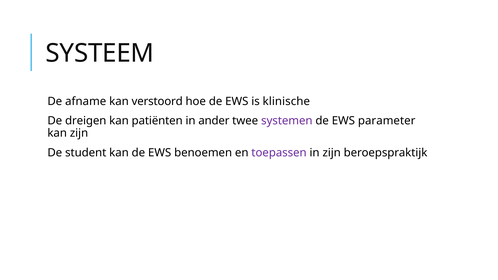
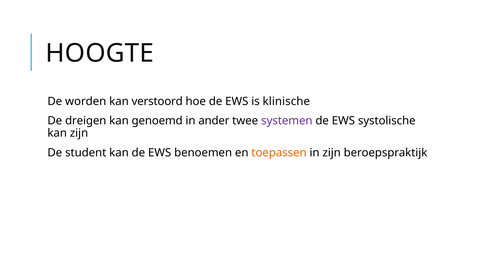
SYSTEEM: SYSTEEM -> HOOGTE
afname: afname -> worden
patiënten: patiënten -> genoemd
parameter: parameter -> systolische
toepassen colour: purple -> orange
